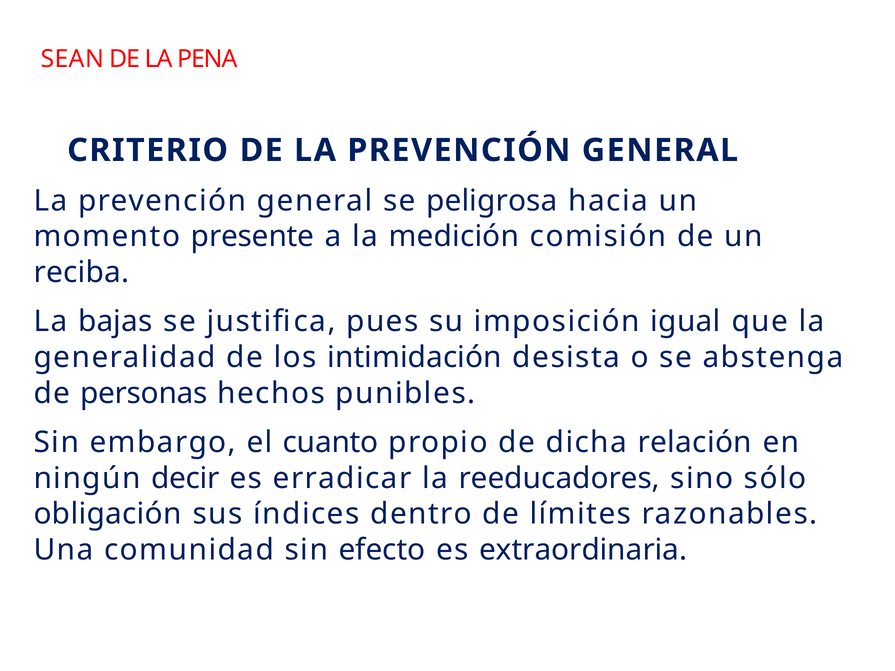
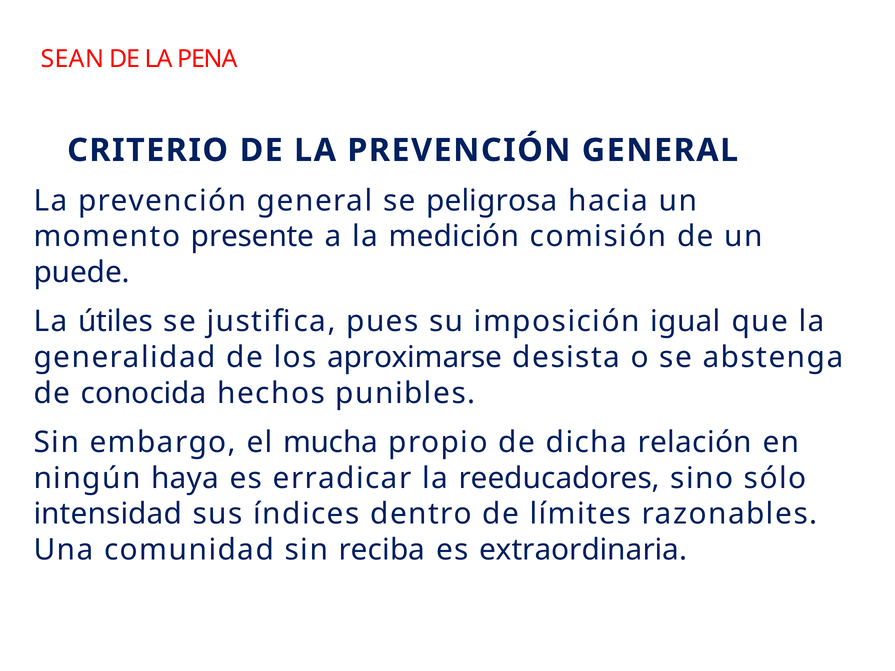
reciba: reciba -> puede
bajas: bajas -> útiles
intimidación: intimidación -> aproximarse
personas: personas -> conocida
cuanto: cuanto -> mucha
decir: decir -> haya
obligación: obligación -> intensidad
efecto: efecto -> reciba
